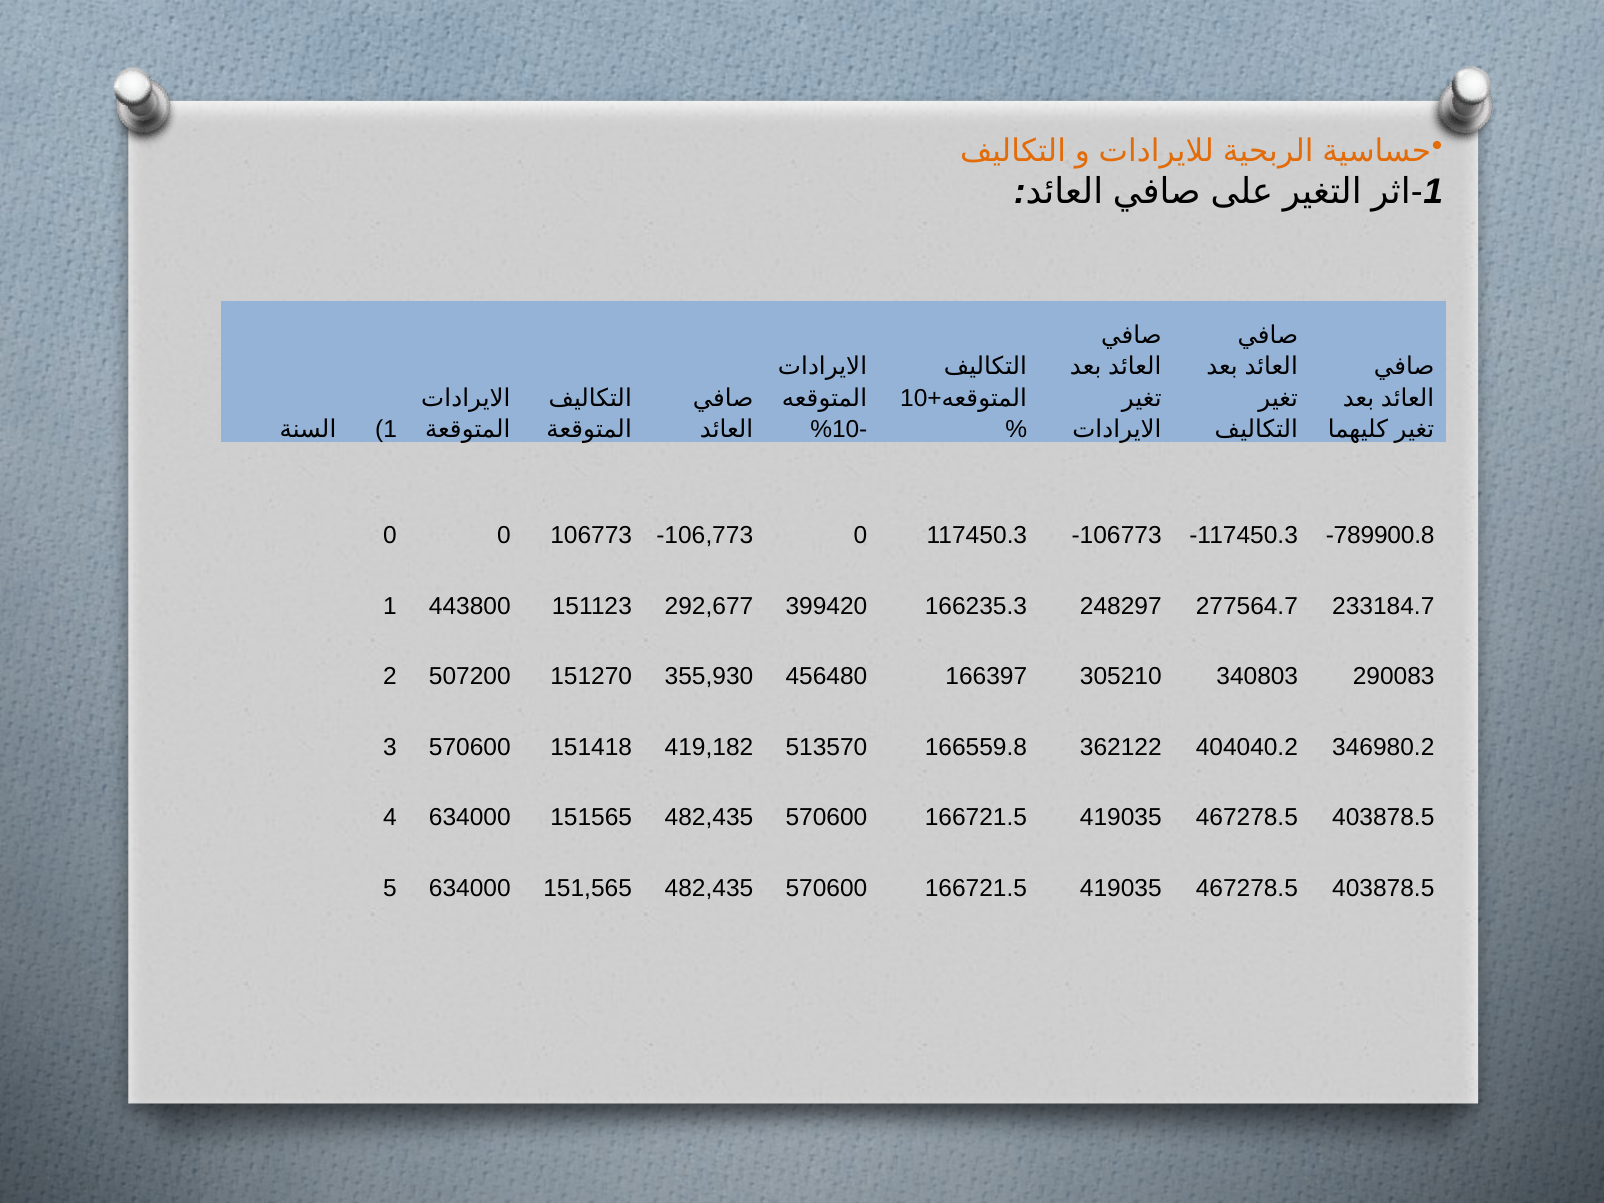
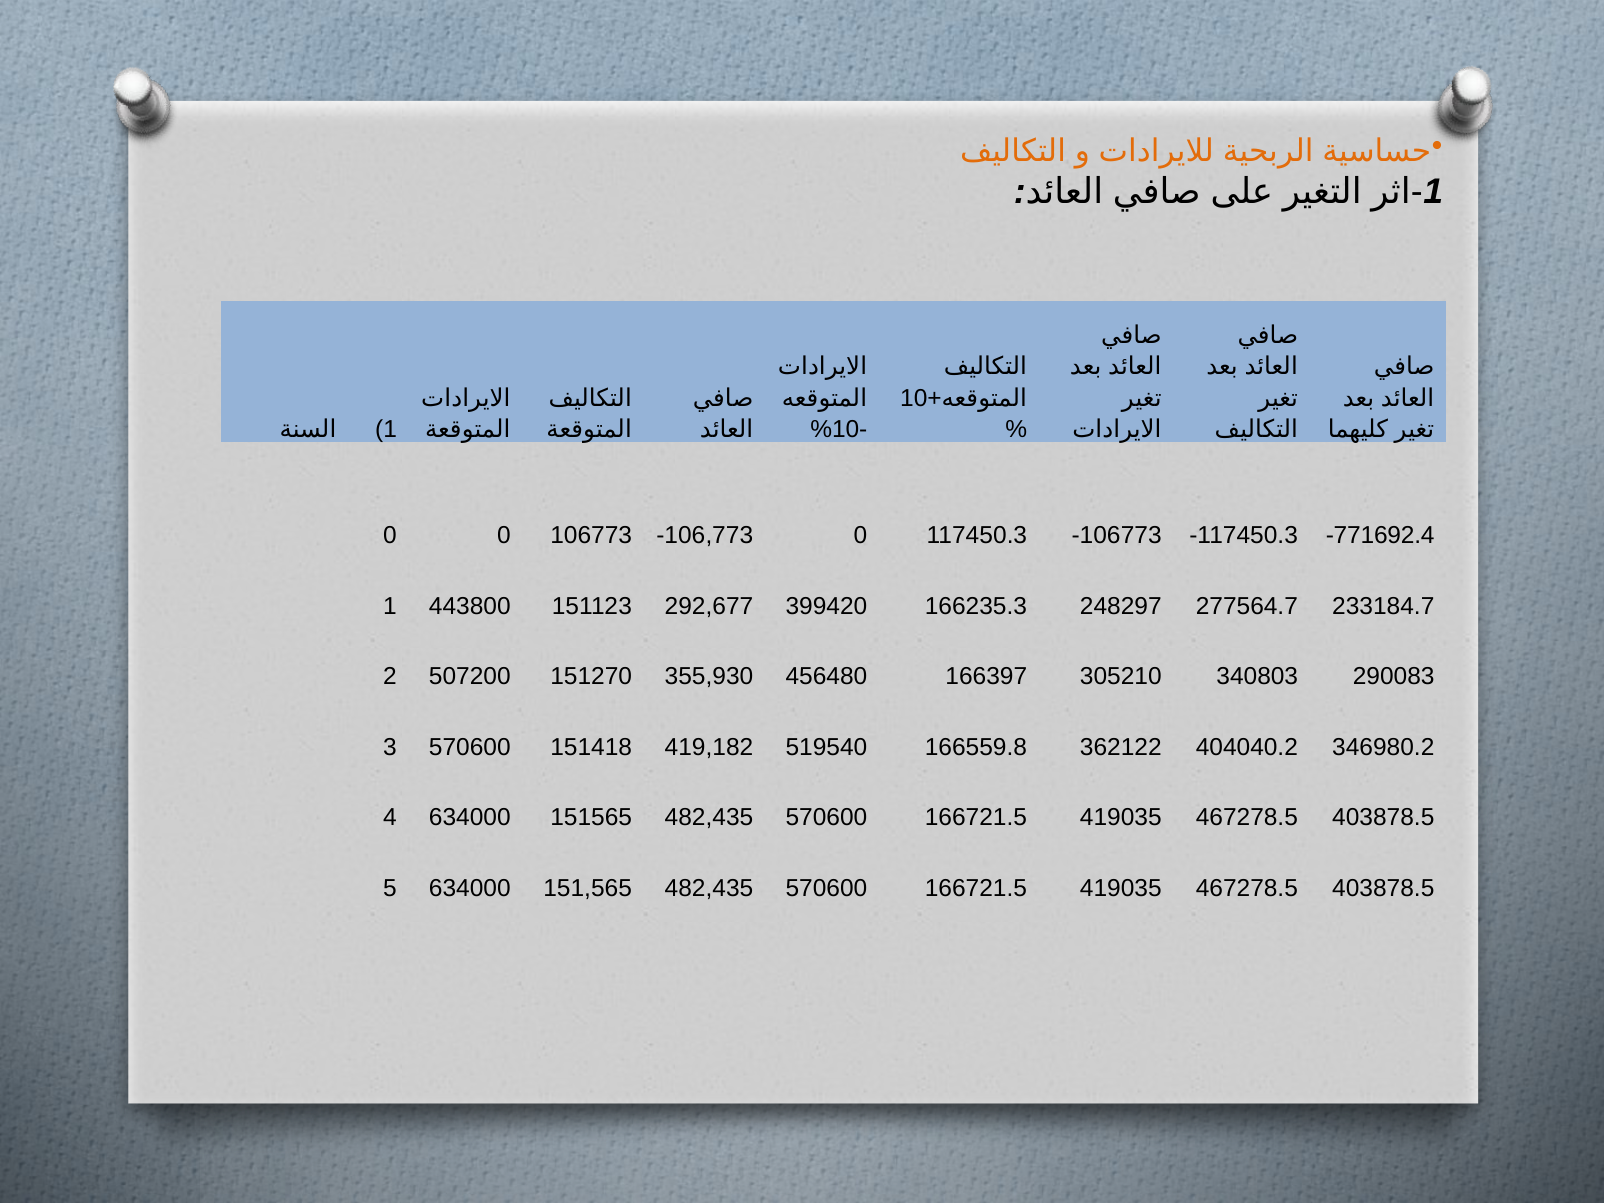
-789900.8: -789900.8 -> -771692.4
513570: 513570 -> 519540
